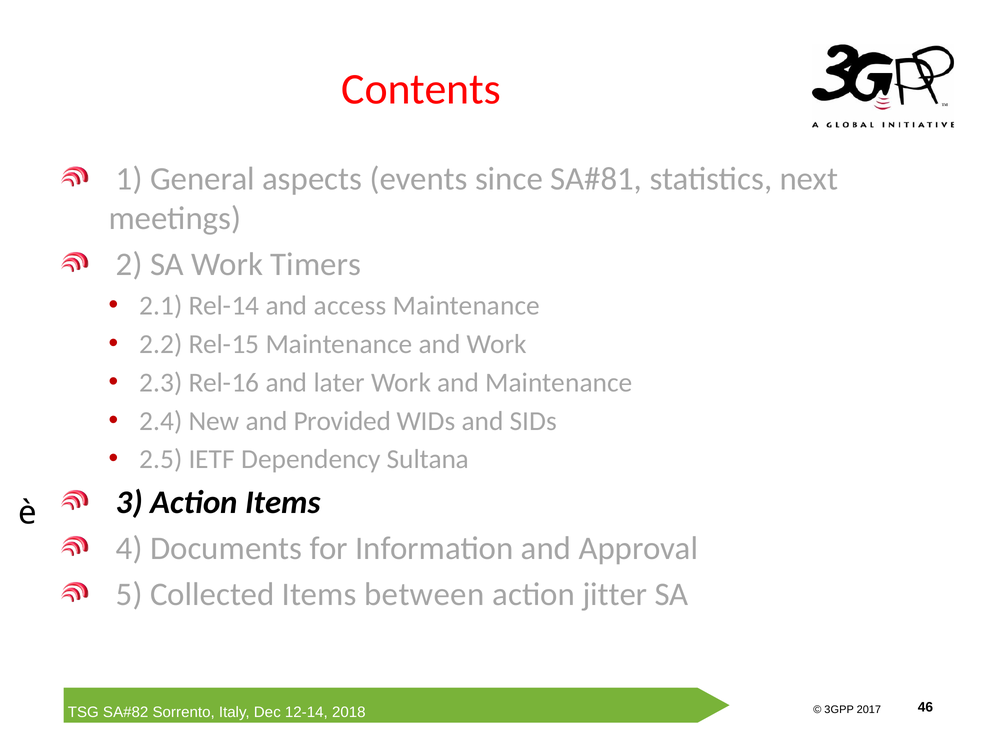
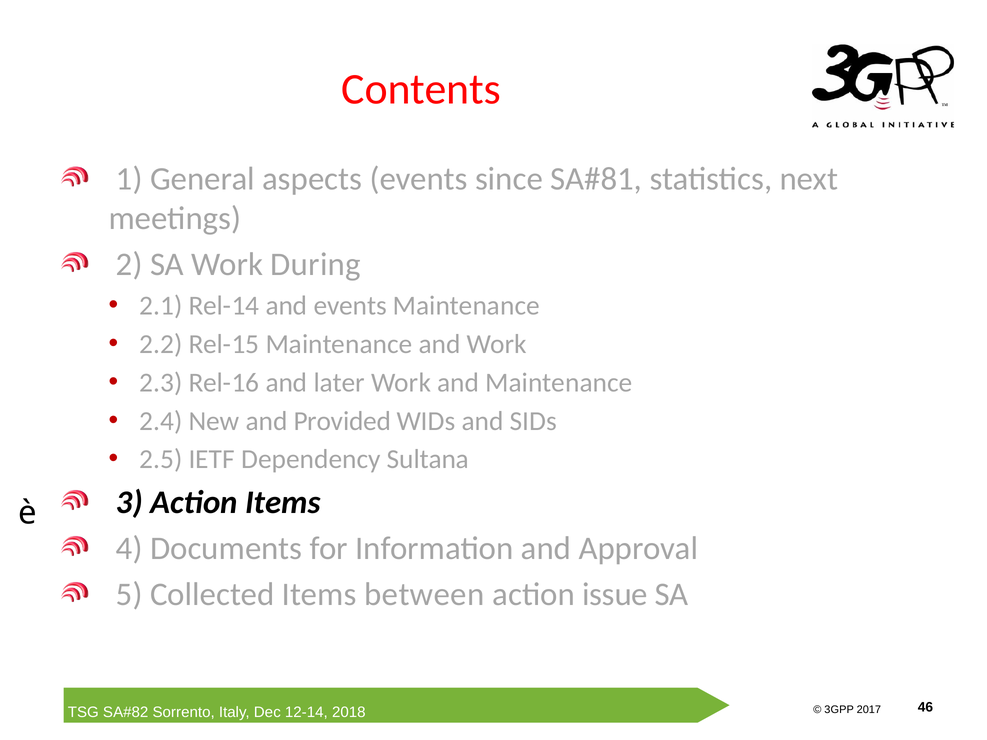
Timers: Timers -> During
and access: access -> events
jitter: jitter -> issue
